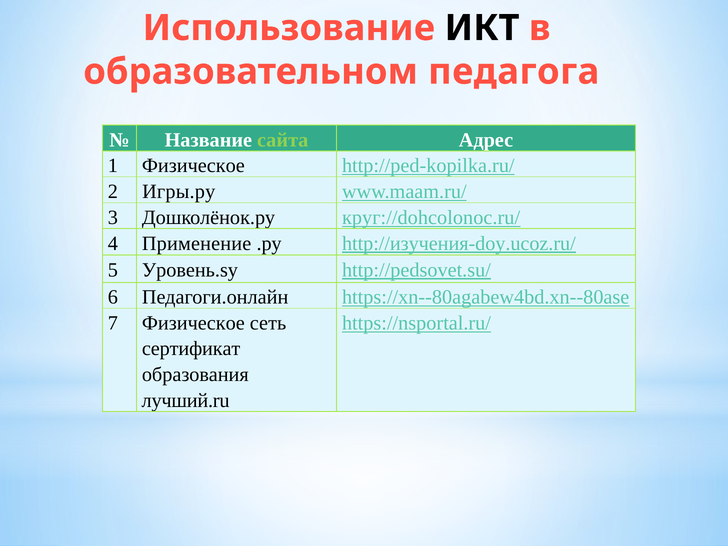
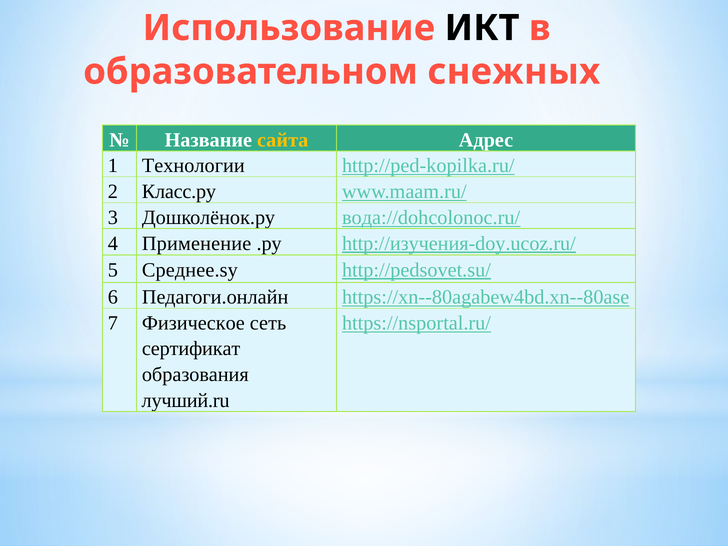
педагога: педагога -> снежных
сайта colour: light green -> yellow
1 Физическое: Физическое -> Технологии
Игры.ру: Игры.ру -> Класс.ру
круг://dohcolonoc.ru/: круг://dohcolonoc.ru/ -> вода://dohcolonoc.ru/
Уровень.sy: Уровень.sy -> Среднее.sy
